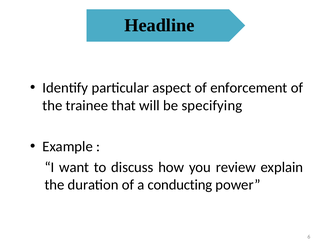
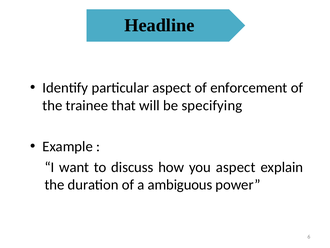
you review: review -> aspect
conducting: conducting -> ambiguous
